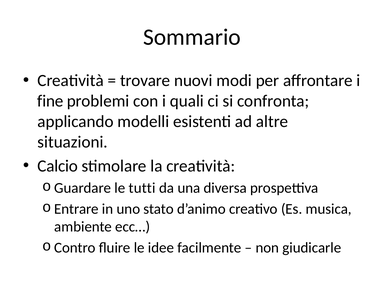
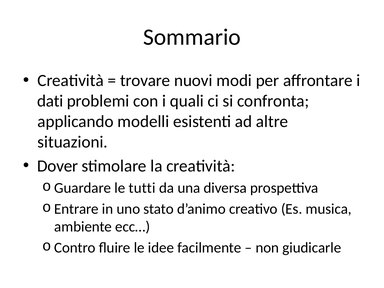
fine: fine -> dati
Calcio: Calcio -> Dover
